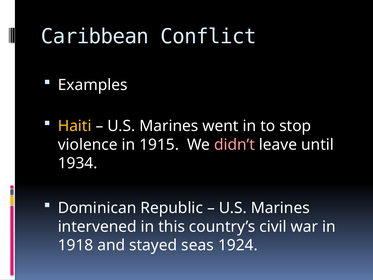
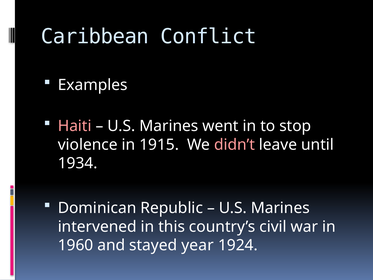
Haiti colour: yellow -> pink
1918: 1918 -> 1960
seas: seas -> year
